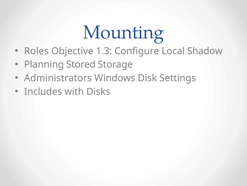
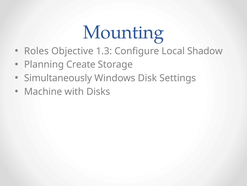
Stored: Stored -> Create
Administrators: Administrators -> Simultaneously
Includes: Includes -> Machine
